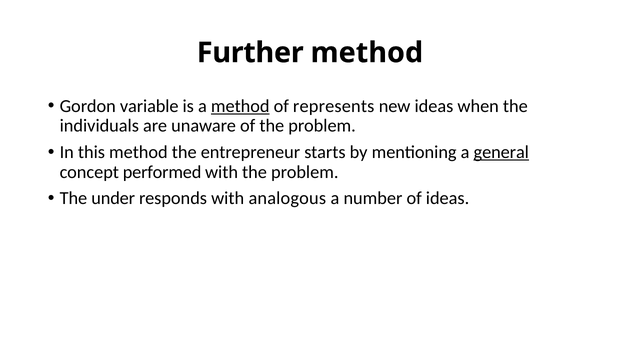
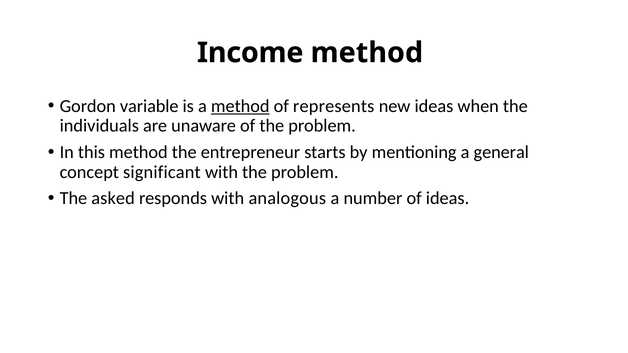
Further: Further -> Income
general underline: present -> none
performed: performed -> significant
under: under -> asked
